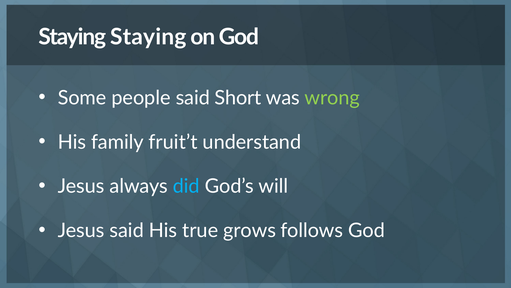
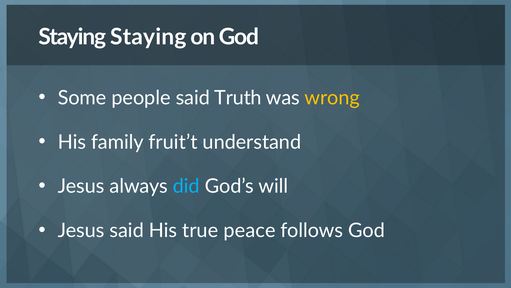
Short: Short -> Truth
wrong colour: light green -> yellow
grows: grows -> peace
